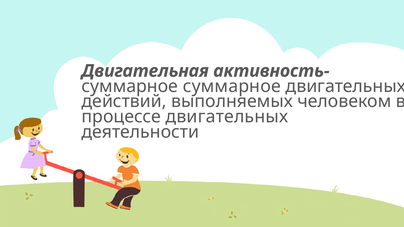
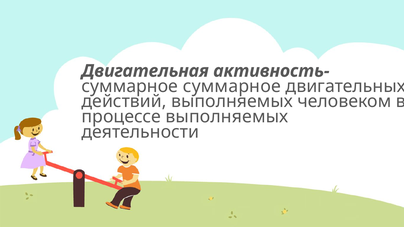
процессе двигательных: двигательных -> выполняемых
